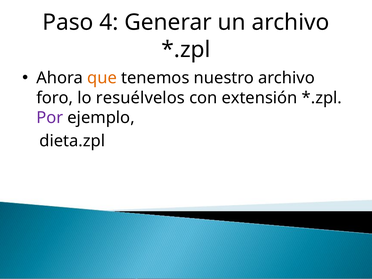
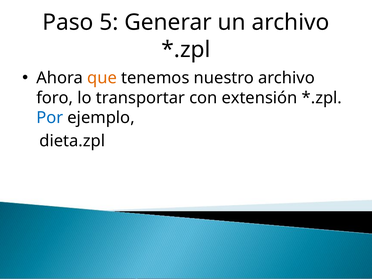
4: 4 -> 5
resuélvelos: resuélvelos -> transportar
Por colour: purple -> blue
